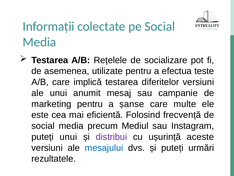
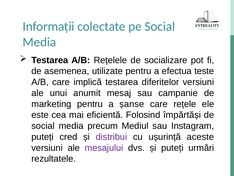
multe: multe -> rețele
frecvență: frecvență -> împărtăși
puteți unui: unui -> cred
mesajului colour: blue -> purple
